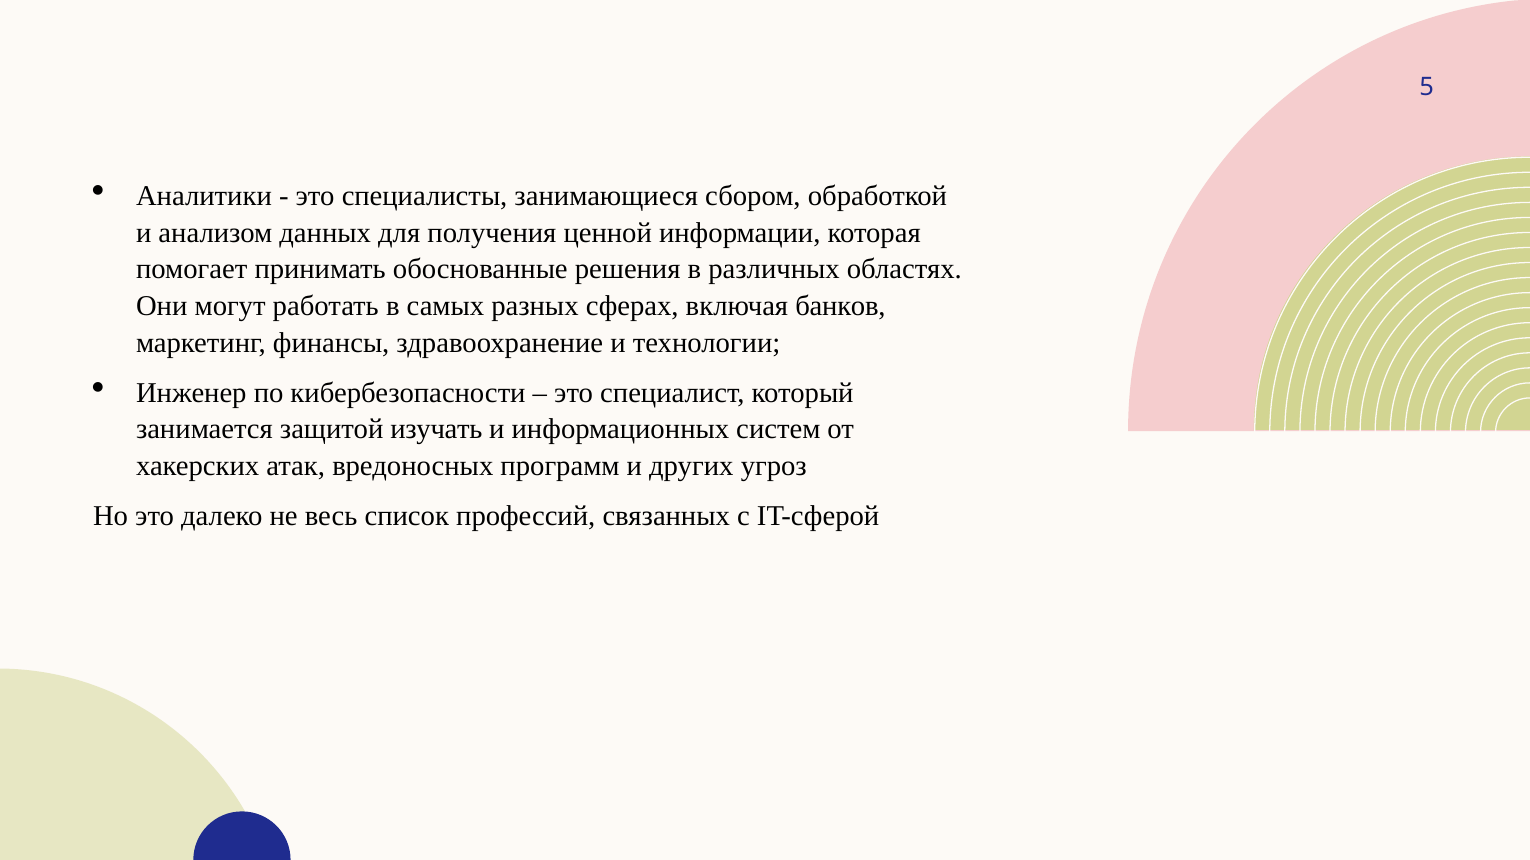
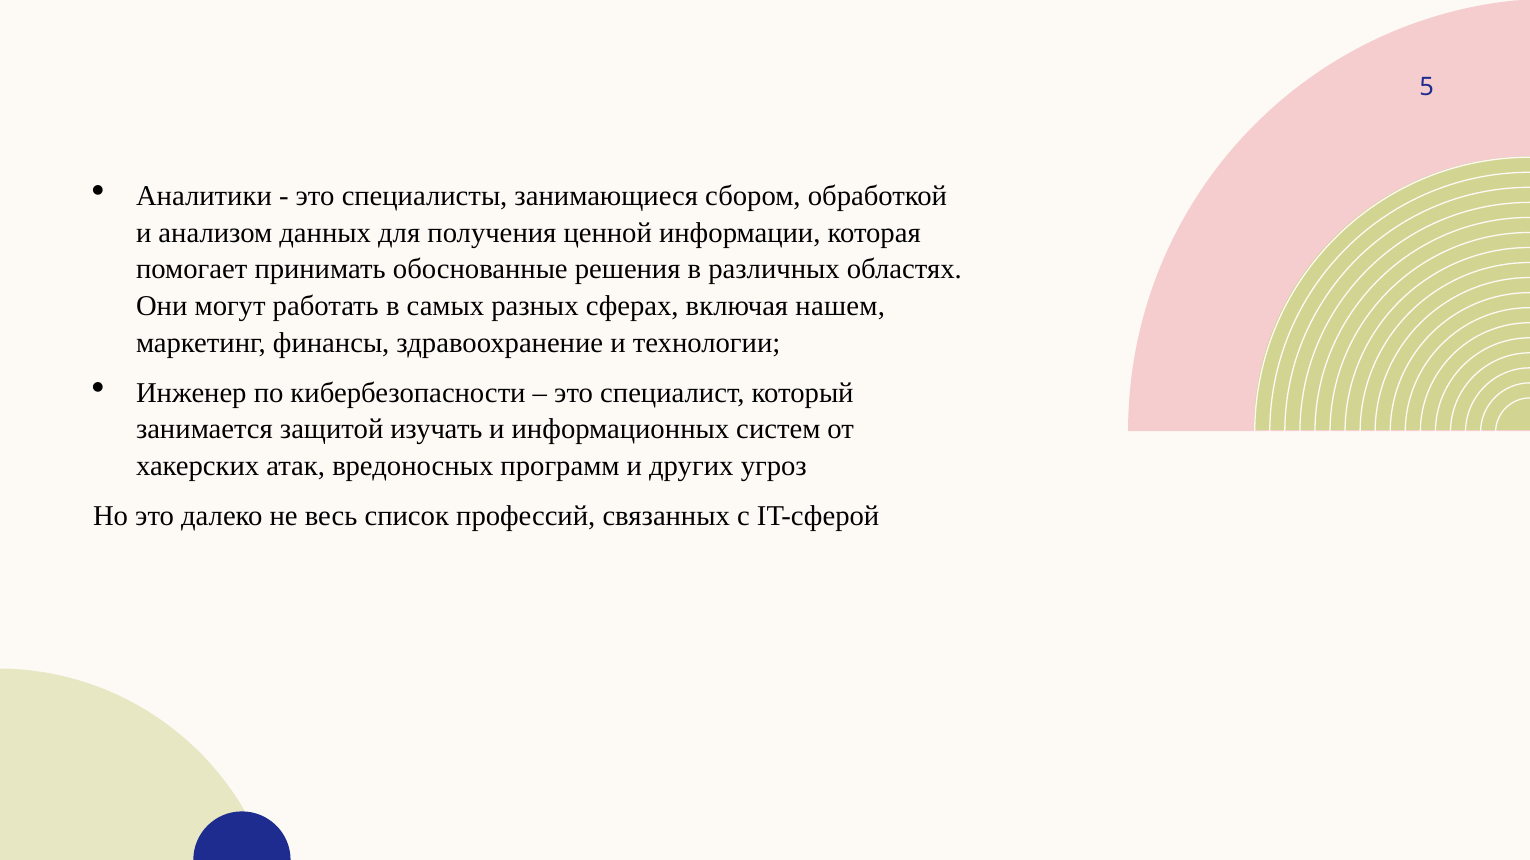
банков: банков -> нашем
